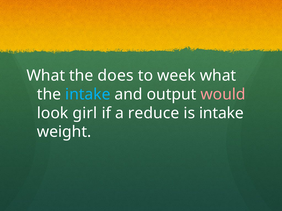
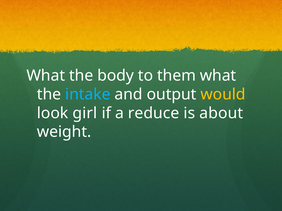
does: does -> body
week: week -> them
would colour: pink -> yellow
is intake: intake -> about
